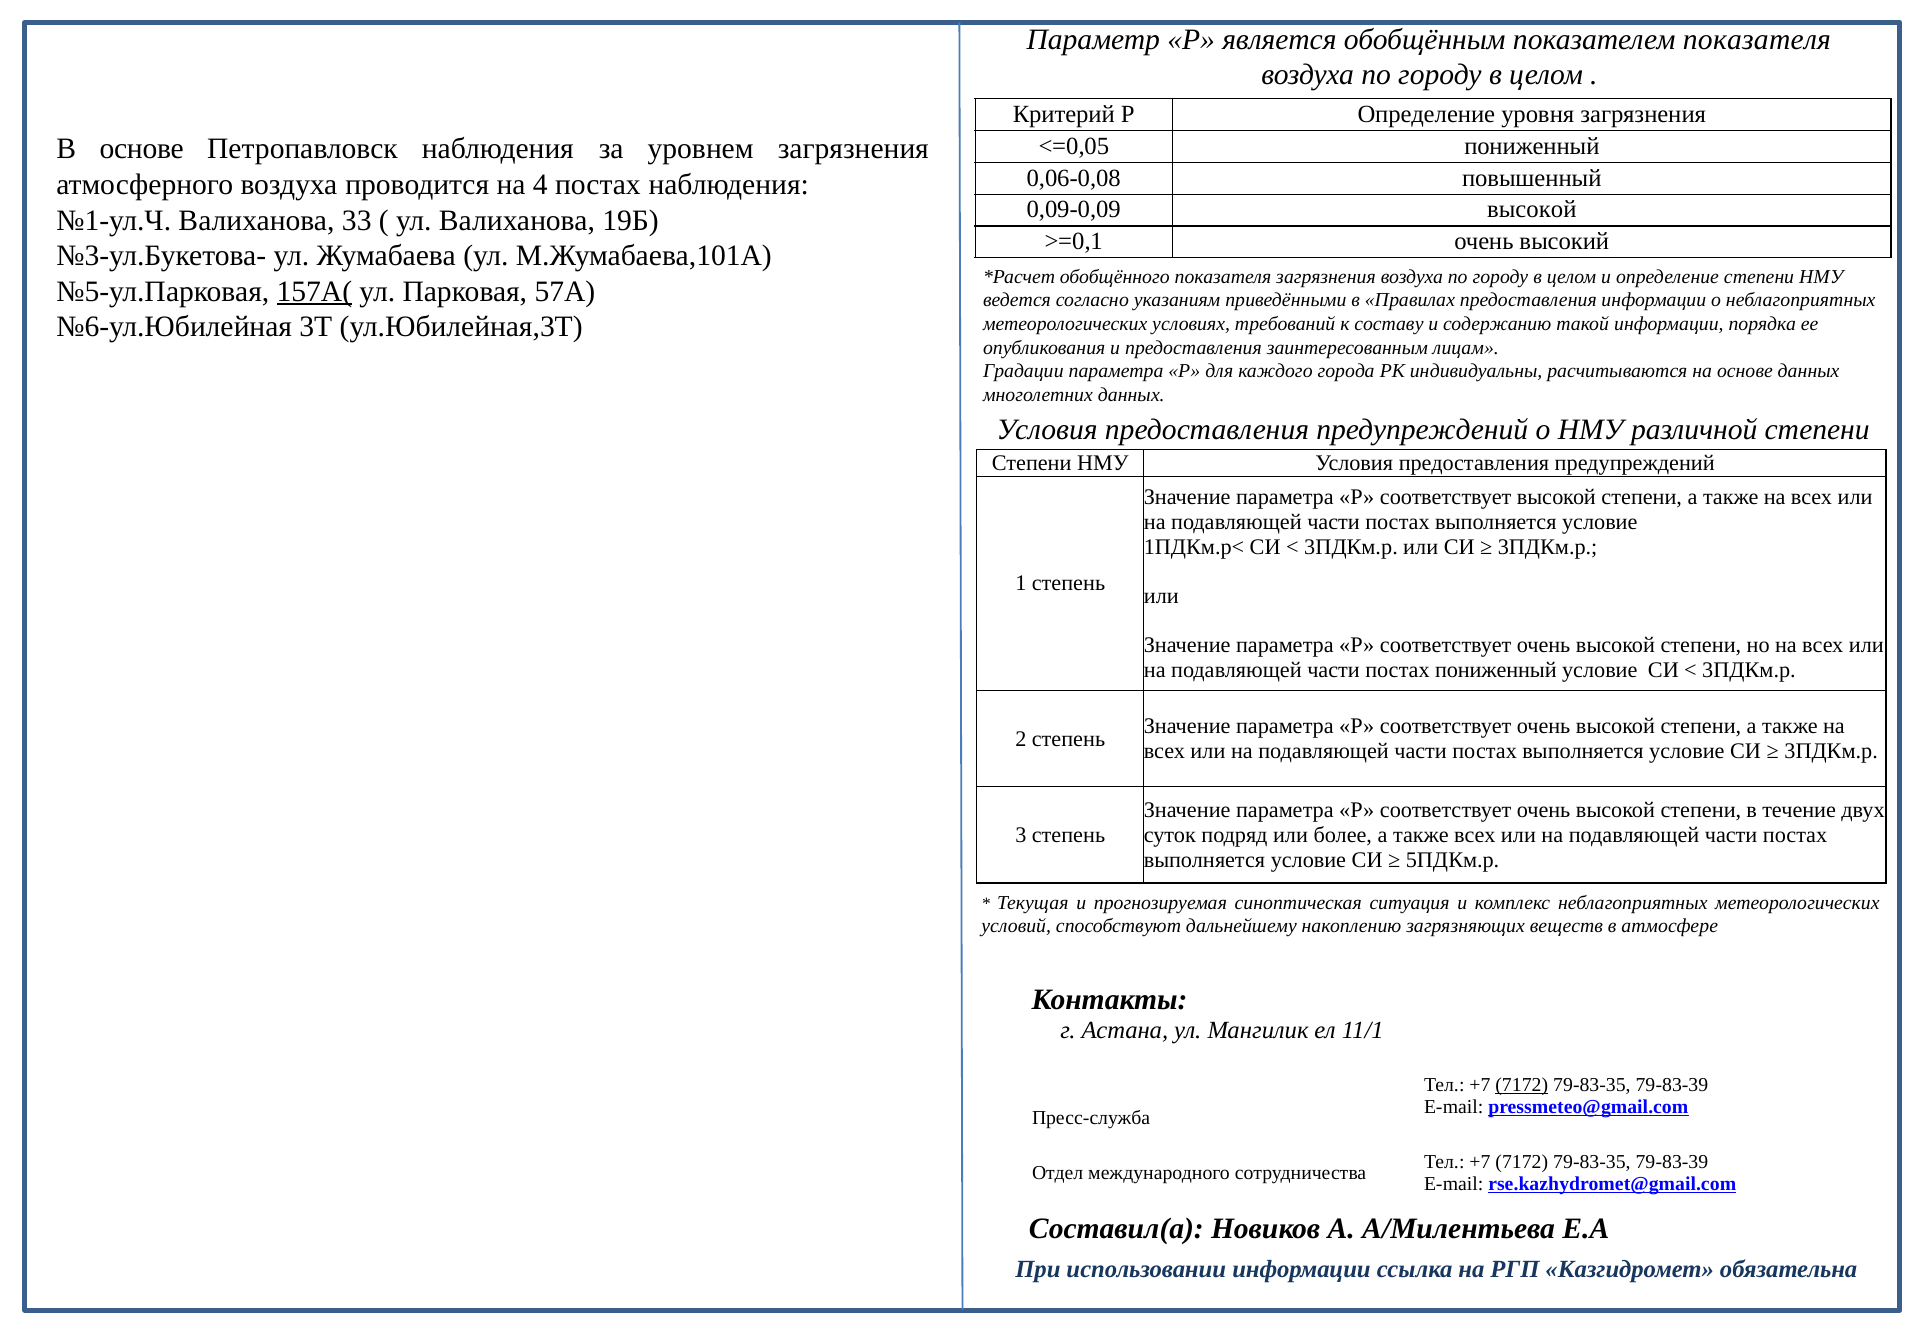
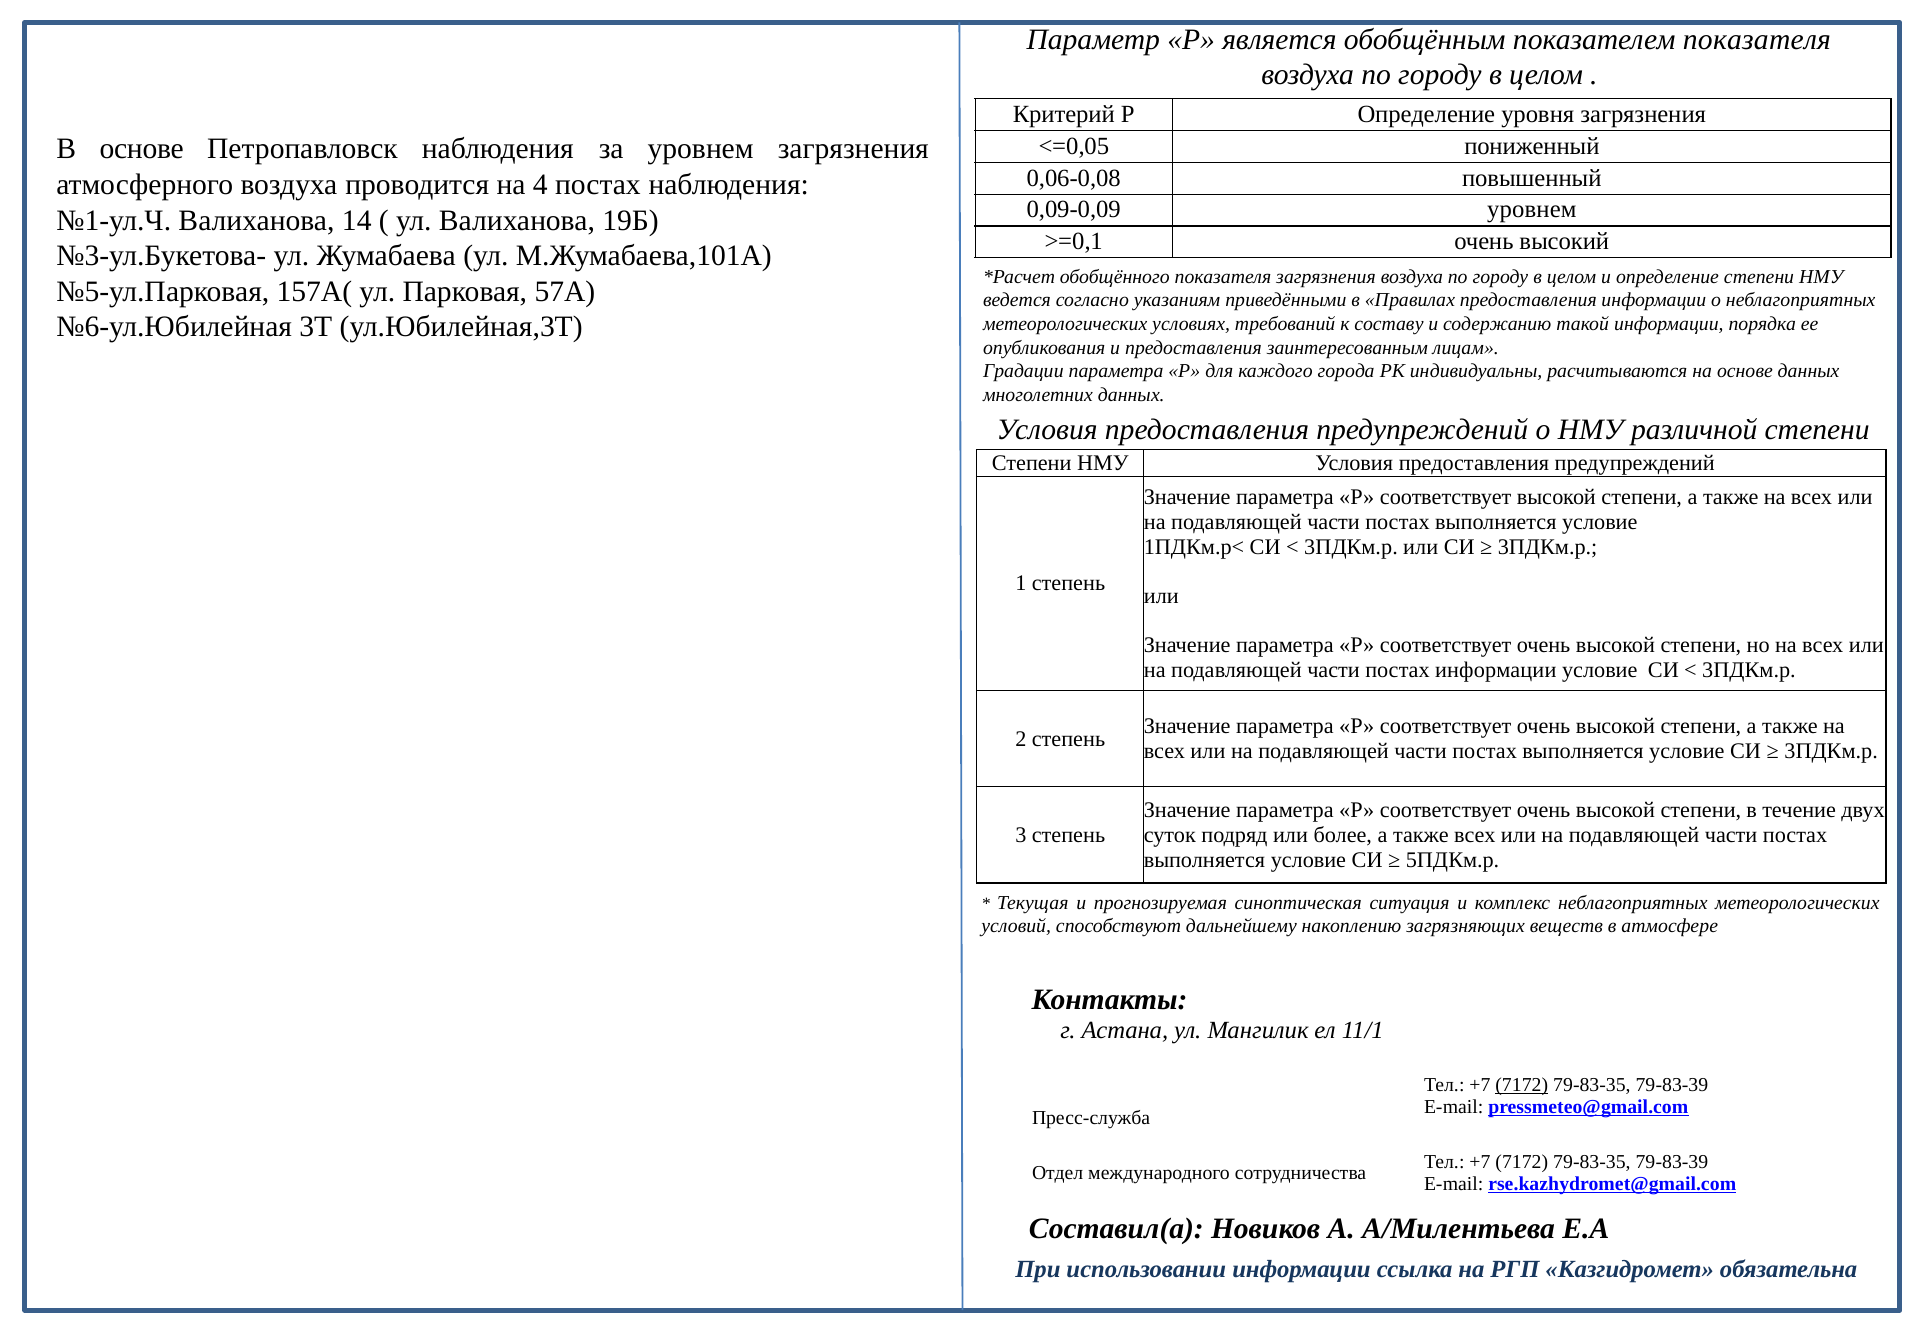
0,09-0,09 высокой: высокой -> уровнем
33: 33 -> 14
157А( underline: present -> none
постах пониженный: пониженный -> информации
